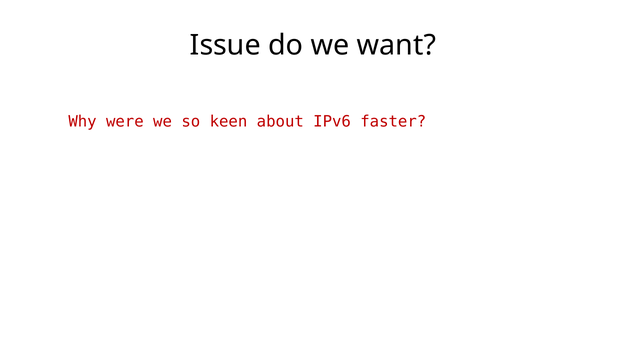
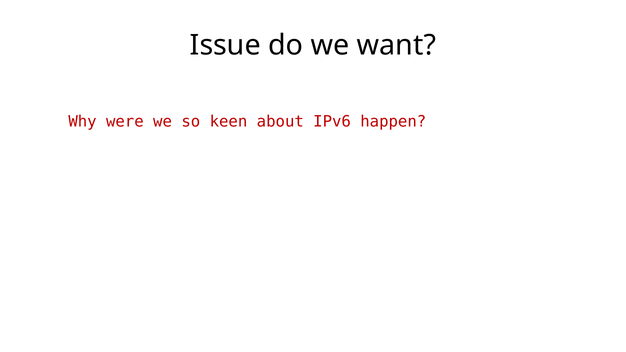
faster: faster -> happen
